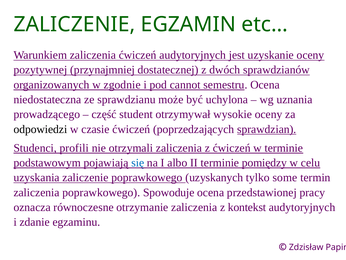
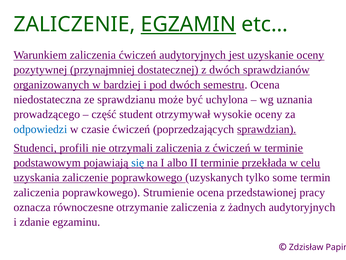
EGZAMIN underline: none -> present
zgodnie: zgodnie -> bardziej
pod cannot: cannot -> dwóch
odpowiedzi colour: black -> blue
pomiędzy: pomiędzy -> przekłada
Spowoduje: Spowoduje -> Strumienie
kontekst: kontekst -> żadnych
